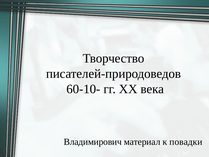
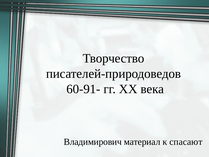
60-10-: 60-10- -> 60-91-
повадки: повадки -> спасают
